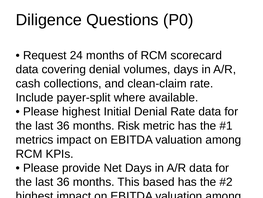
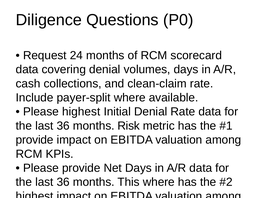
metrics at (35, 139): metrics -> provide
This based: based -> where
